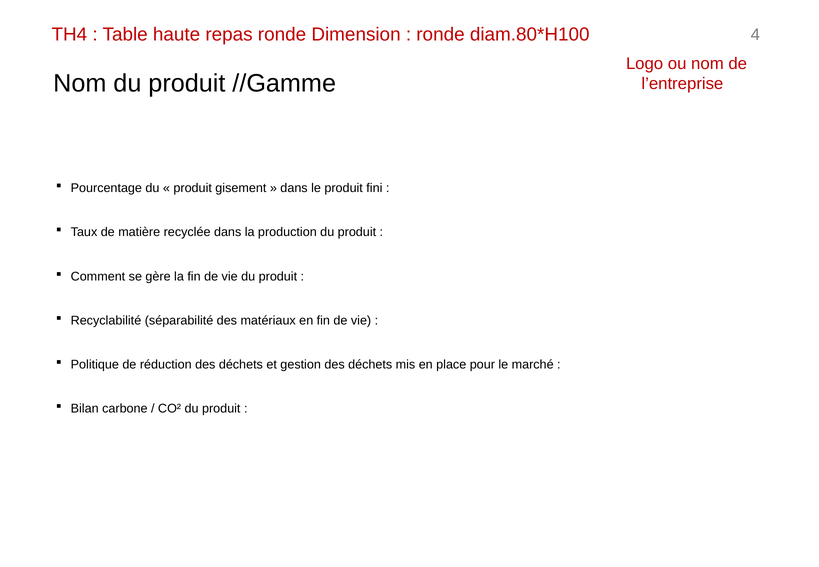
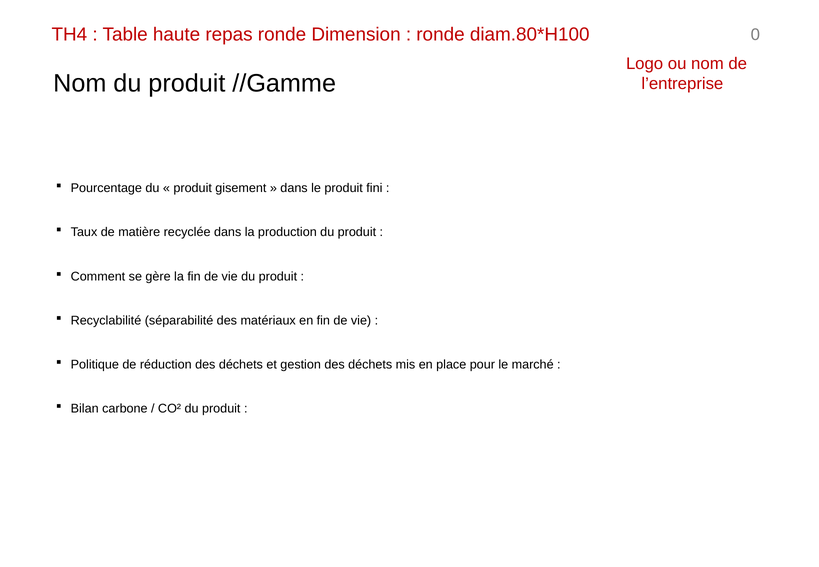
4: 4 -> 0
